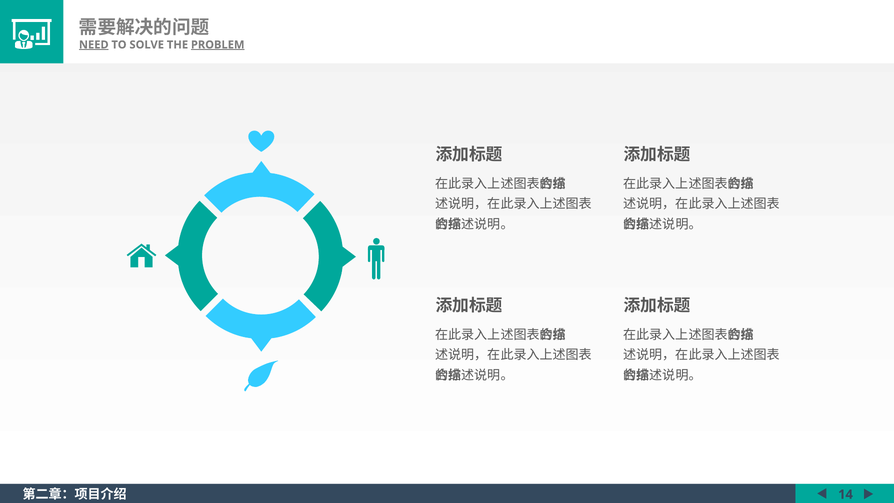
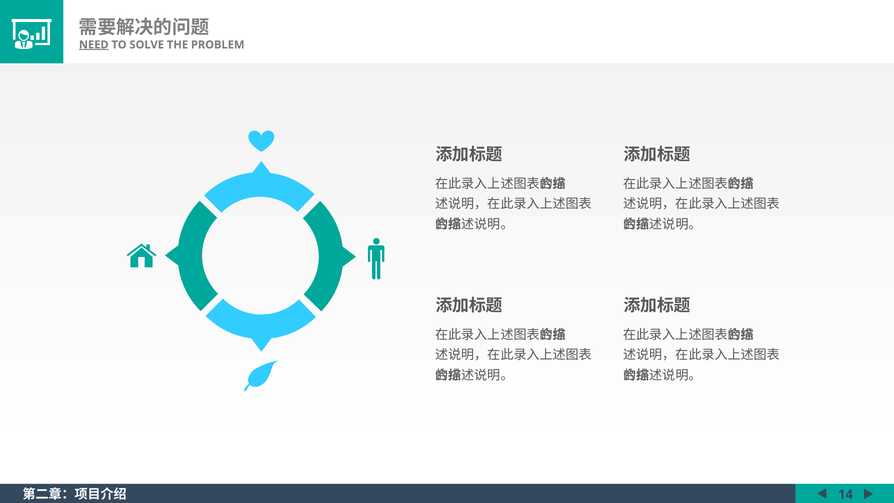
PROBLEM underline: present -> none
